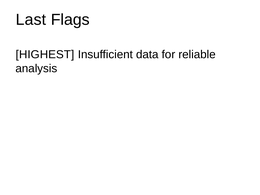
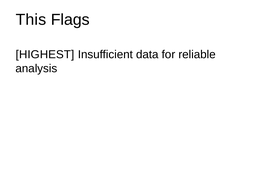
Last: Last -> This
